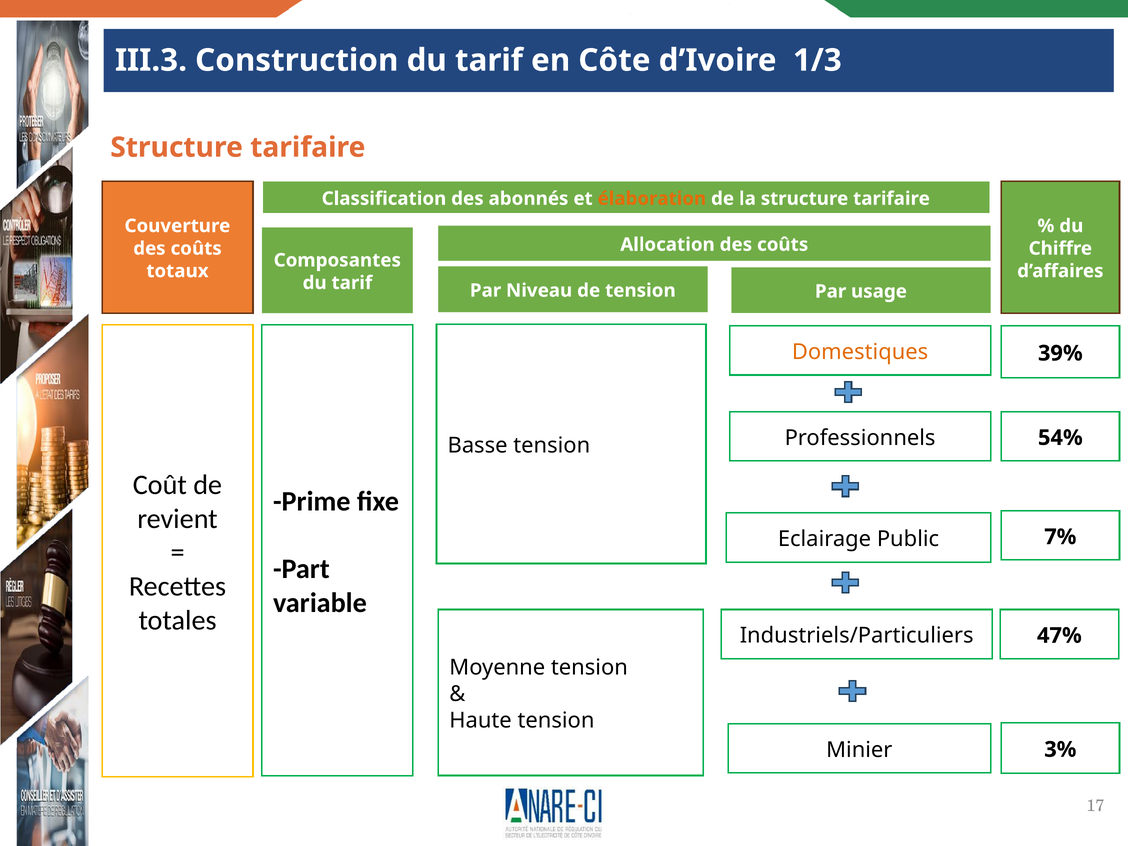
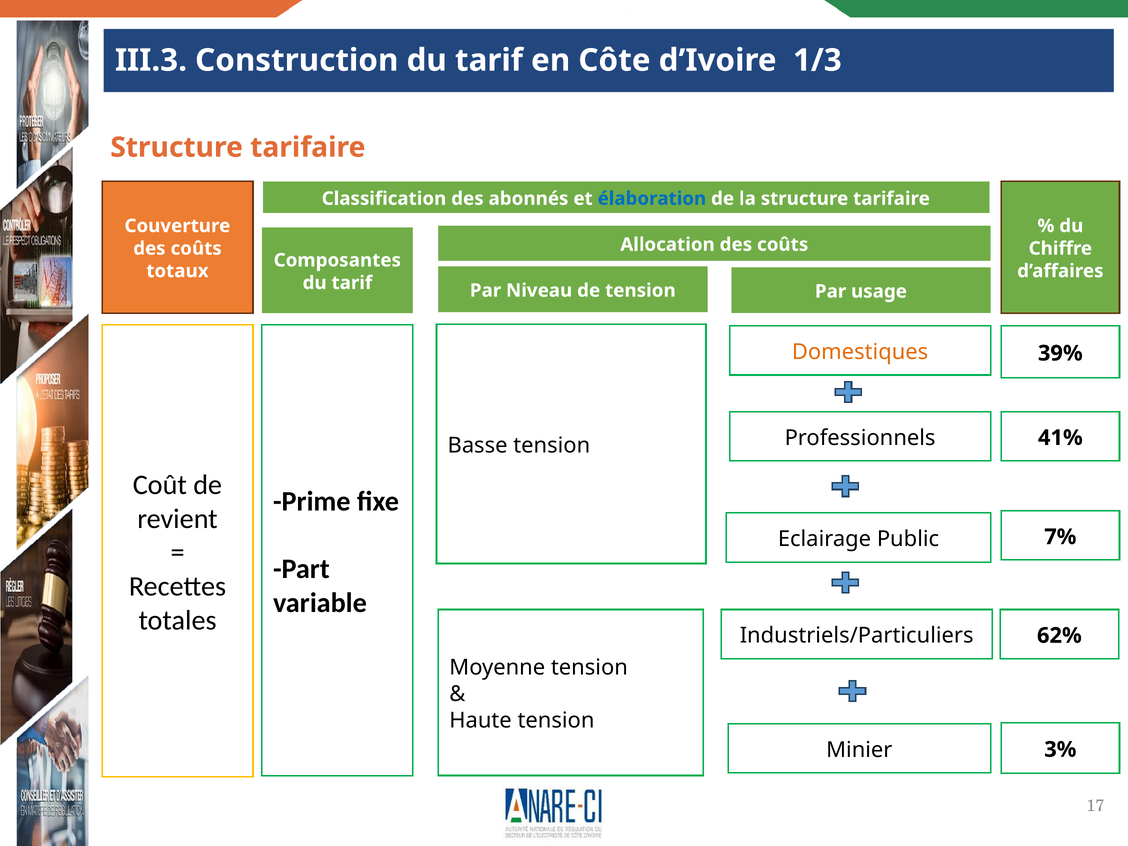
élaboration colour: orange -> blue
54%: 54% -> 41%
47%: 47% -> 62%
